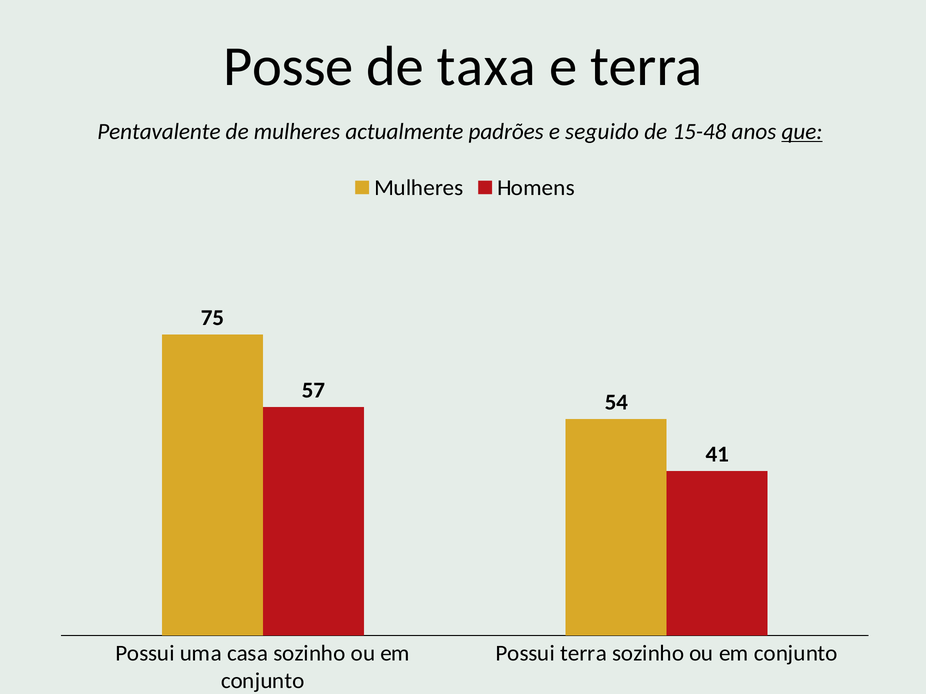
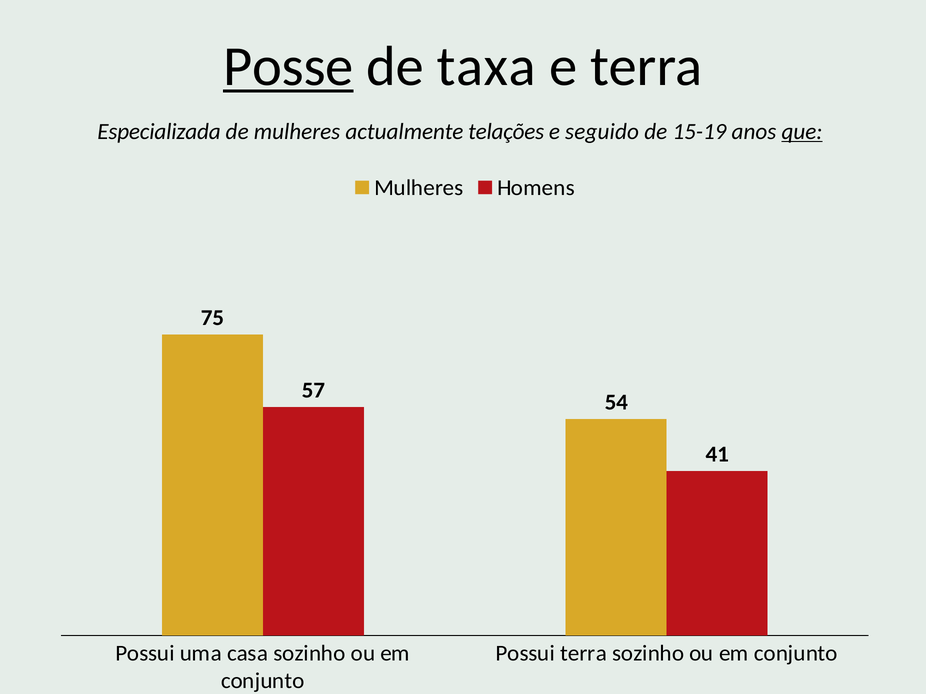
Posse underline: none -> present
Pentavalente: Pentavalente -> Especializada
padrões: padrões -> telações
15-48: 15-48 -> 15-19
